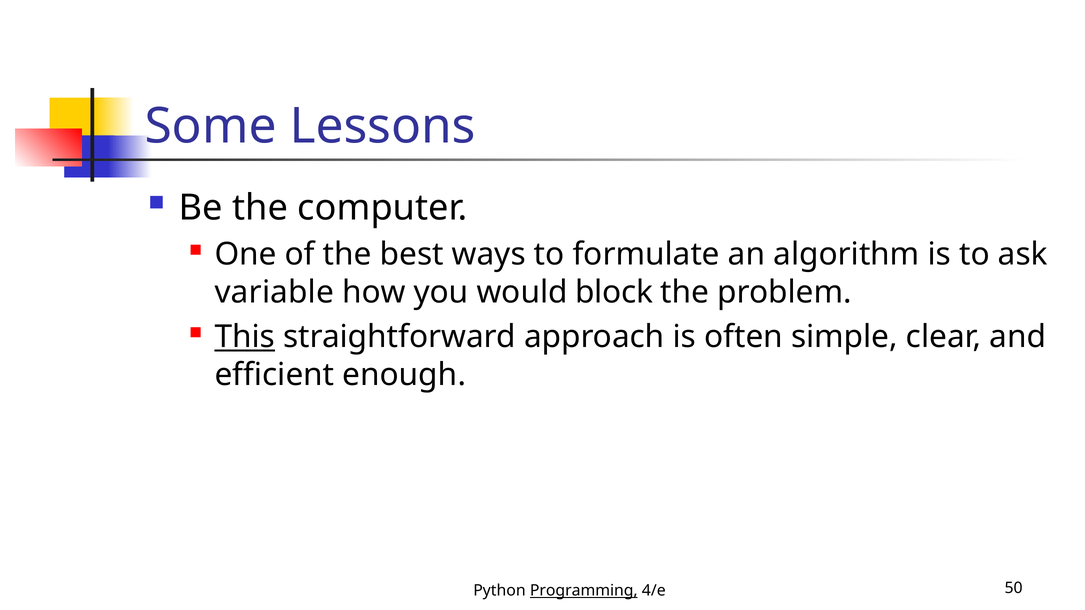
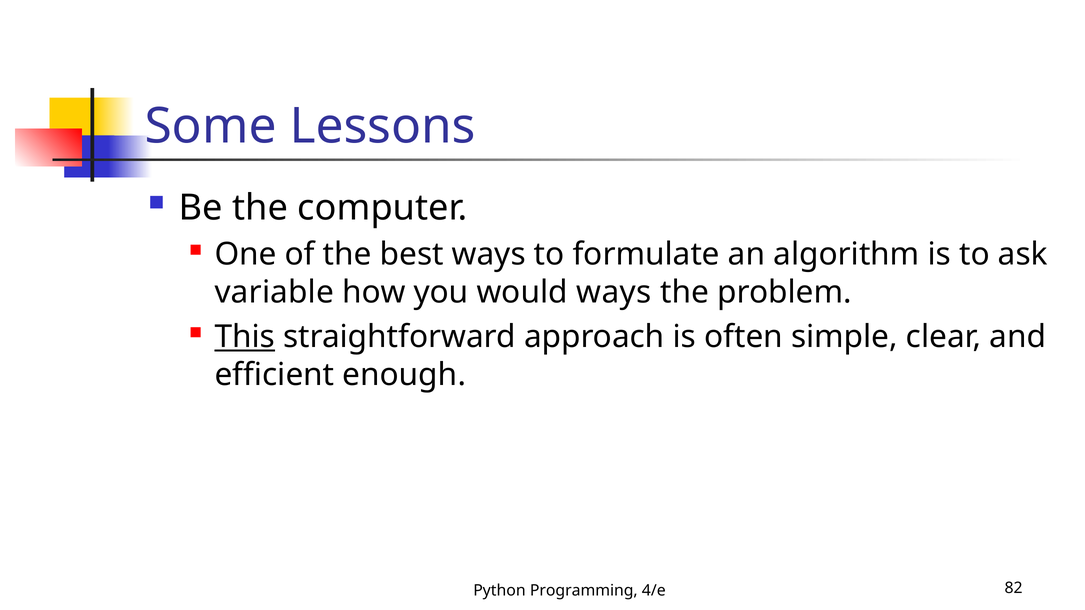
would block: block -> ways
Programming underline: present -> none
50: 50 -> 82
